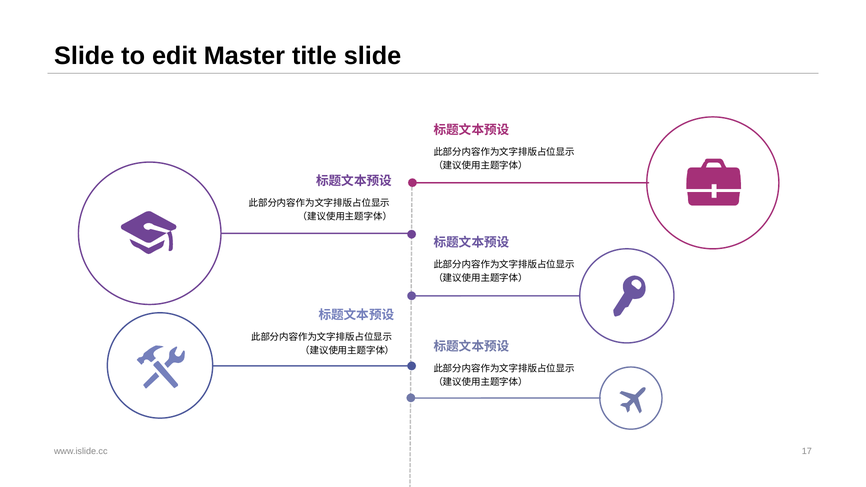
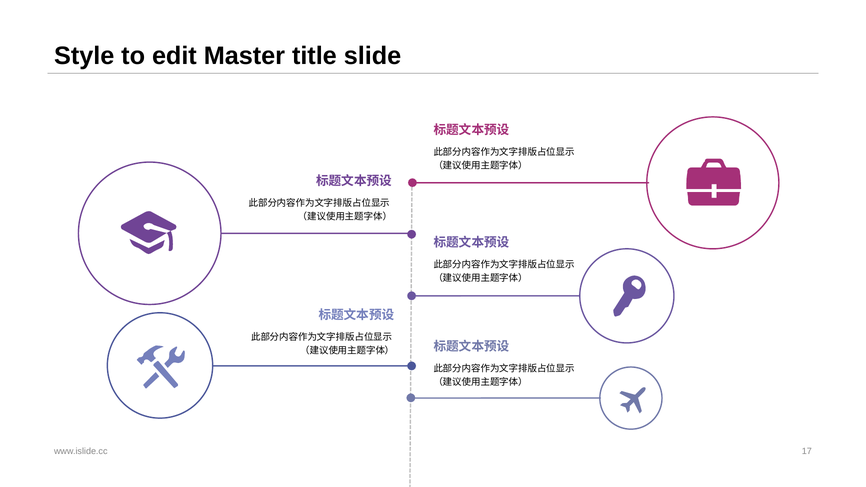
Slide at (84, 56): Slide -> Style
